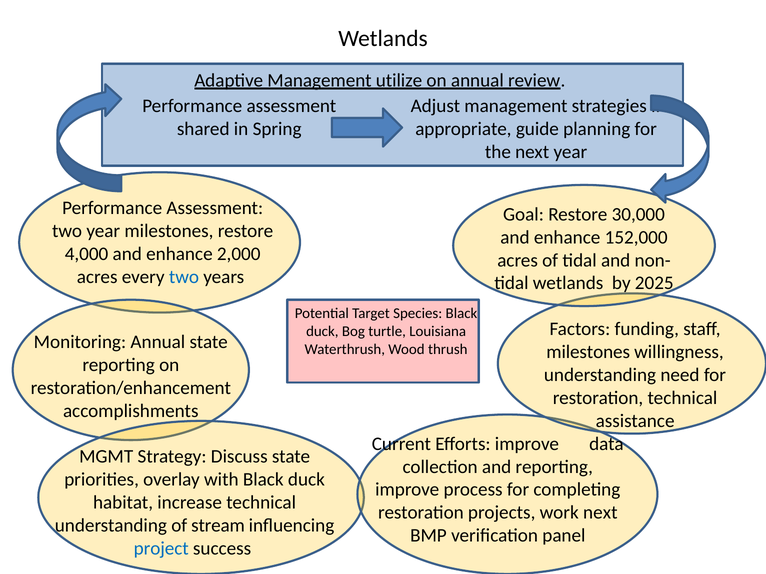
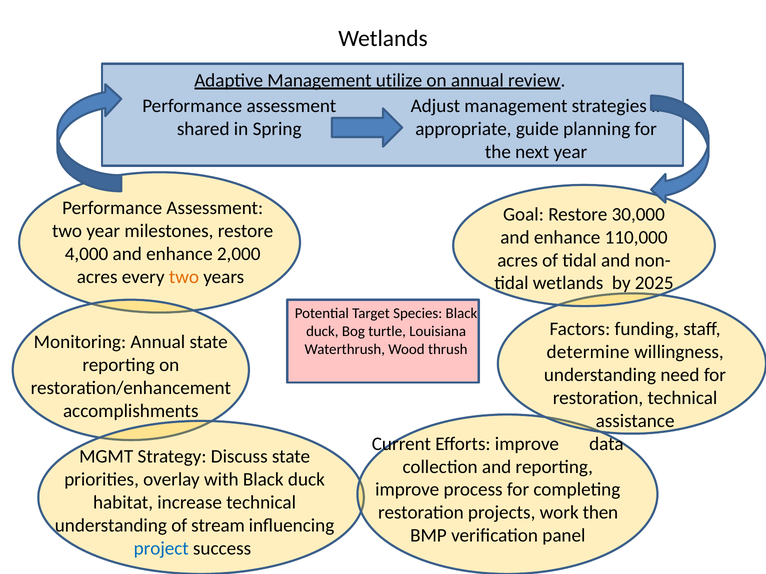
152,000: 152,000 -> 110,000
two at (184, 277) colour: blue -> orange
milestones at (588, 352): milestones -> determine
work next: next -> then
